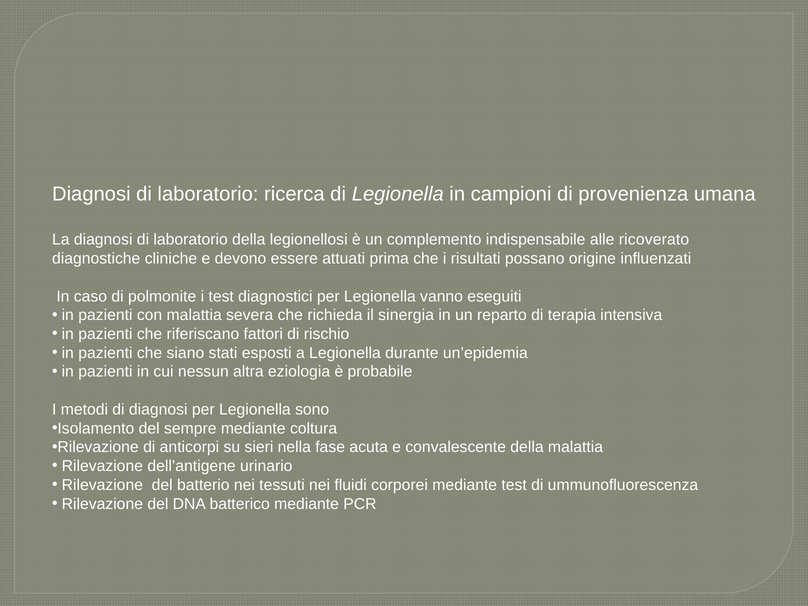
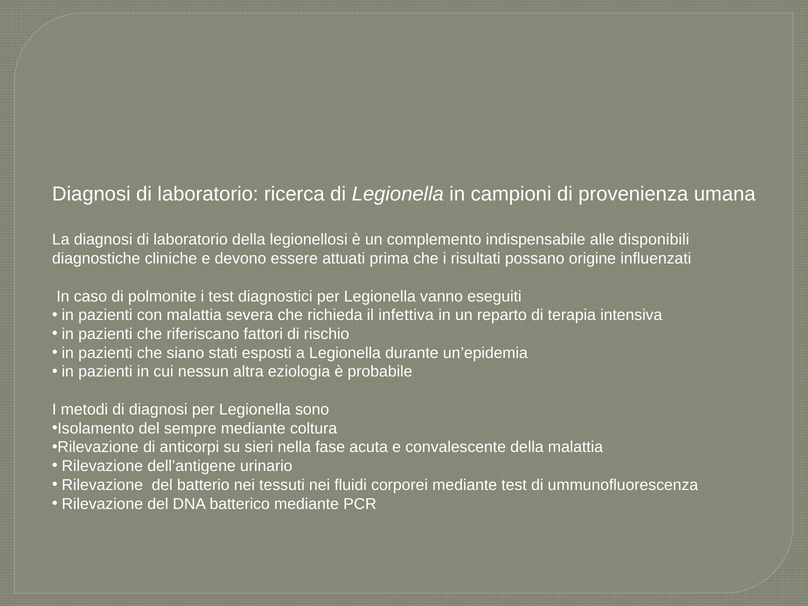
ricoverato: ricoverato -> disponibili
sinergia: sinergia -> infettiva
